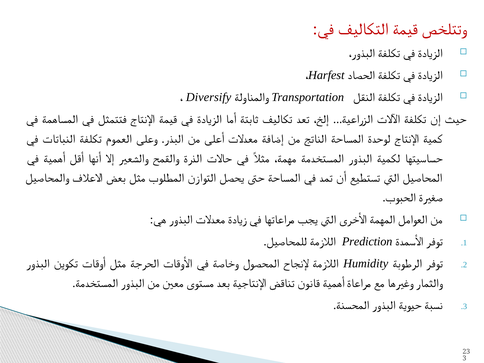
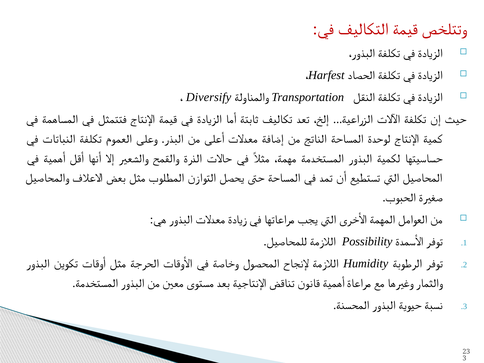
Prediction: Prediction -> Possibility
